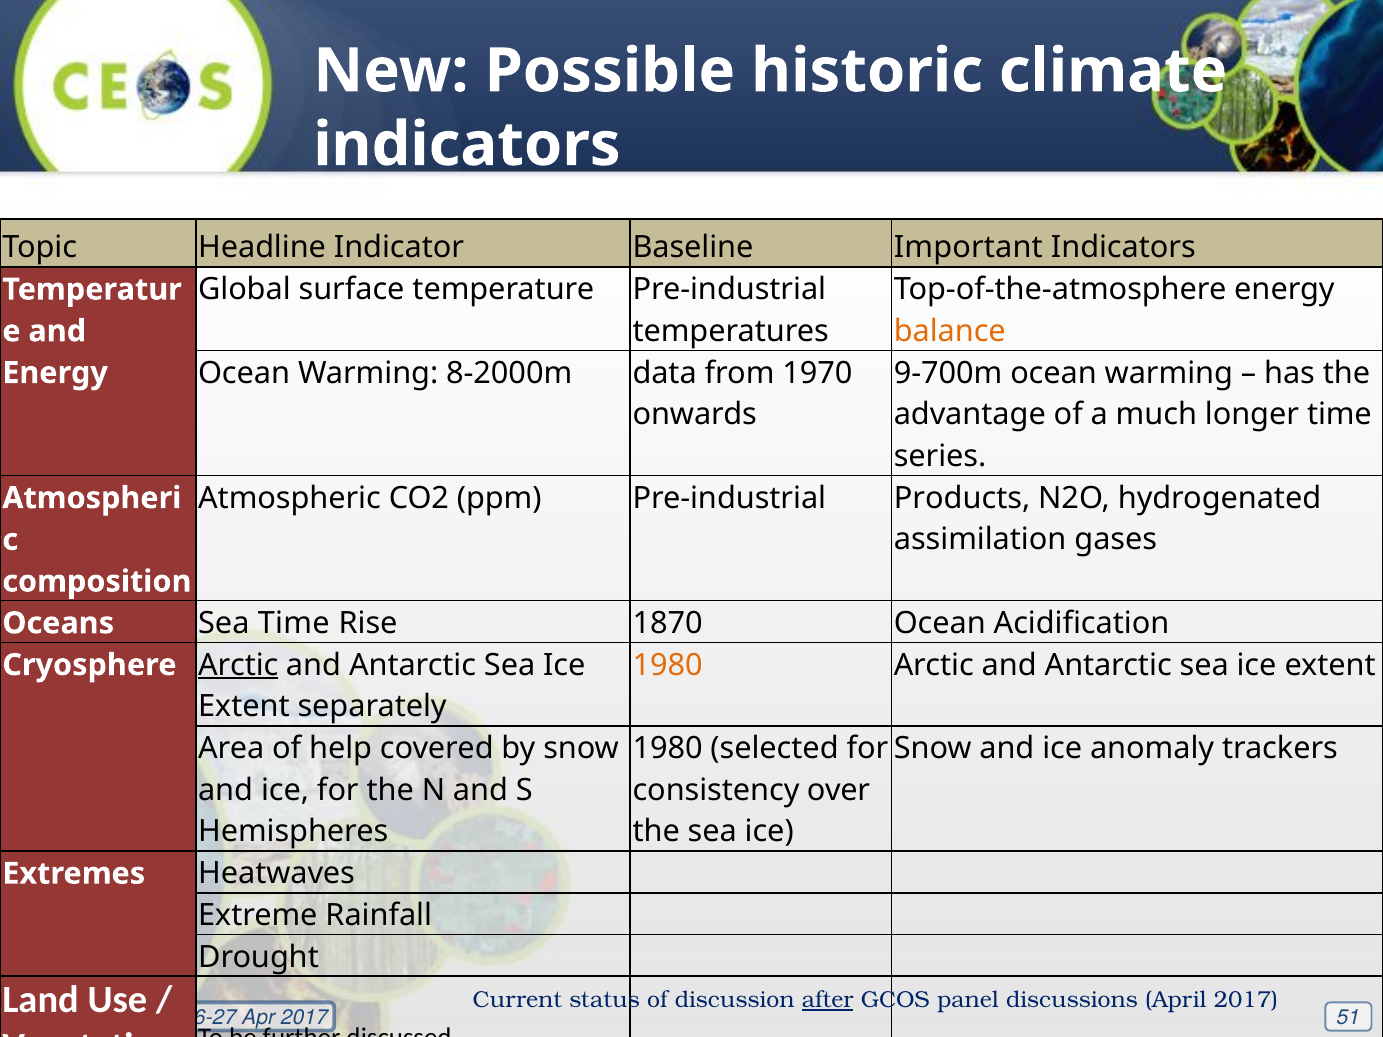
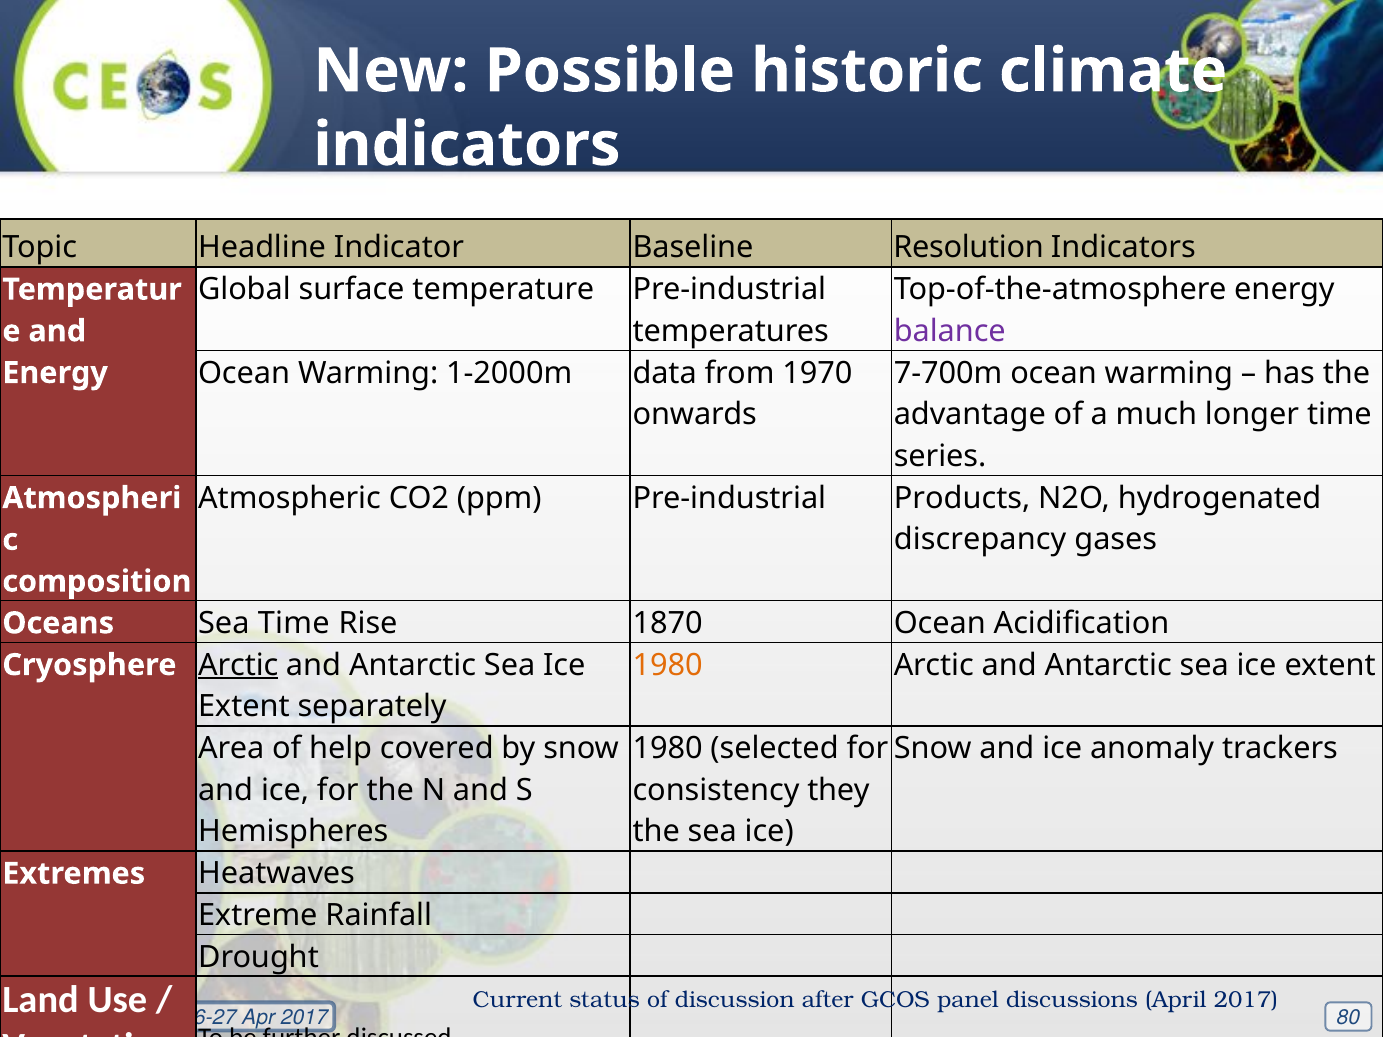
Important: Important -> Resolution
balance colour: orange -> purple
8-2000m: 8-2000m -> 1-2000m
9-700m: 9-700m -> 7-700m
assimilation: assimilation -> discrepancy
over: over -> they
after underline: present -> none
51: 51 -> 80
